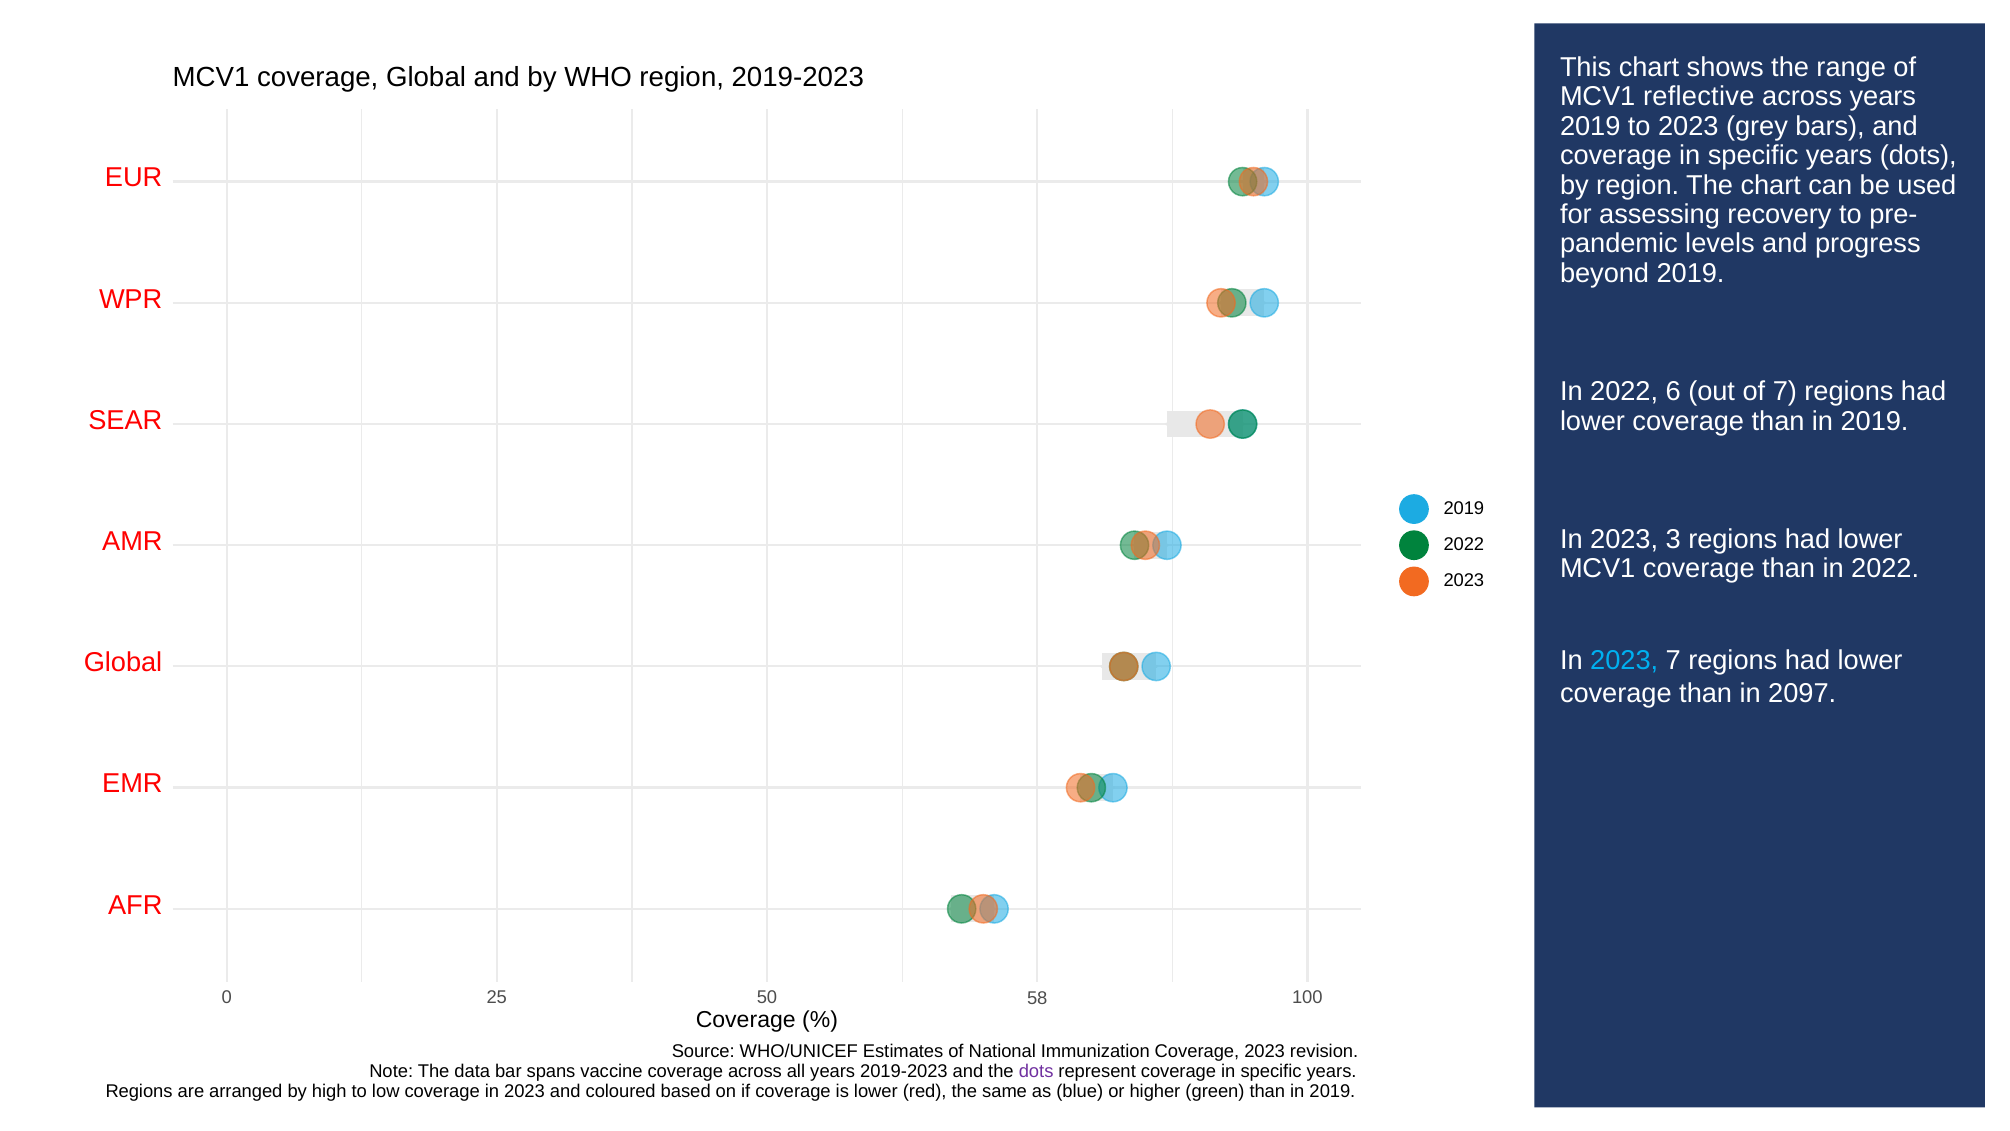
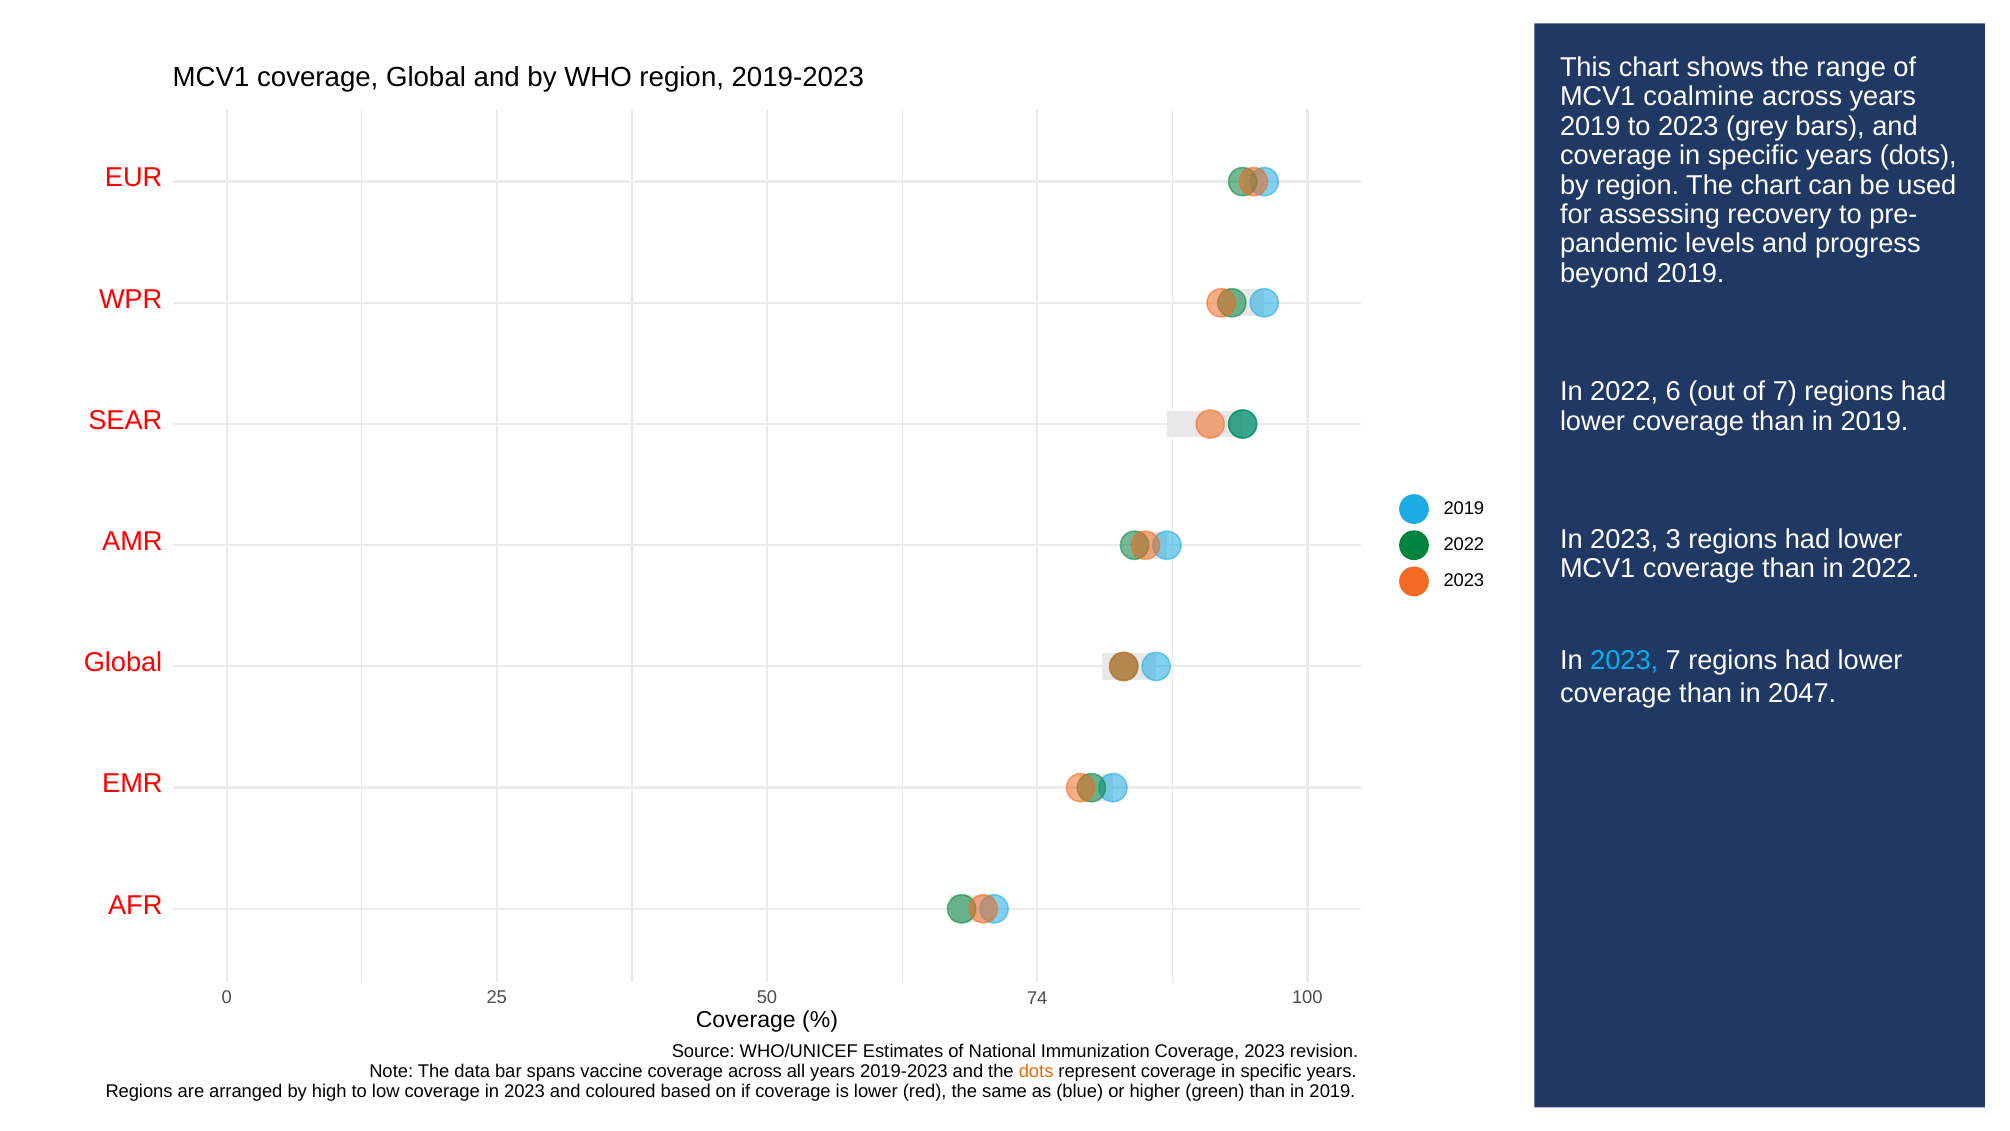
reflective: reflective -> coalmine
2097: 2097 -> 2047
58: 58 -> 74
dots at (1036, 1071) colour: purple -> orange
